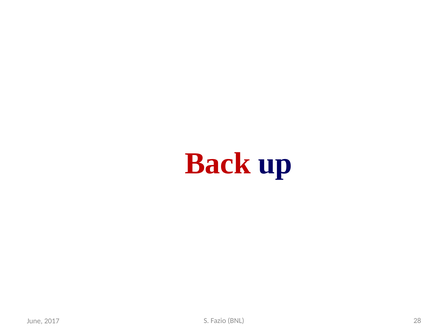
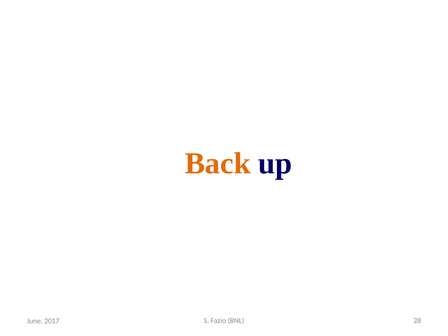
Back colour: red -> orange
